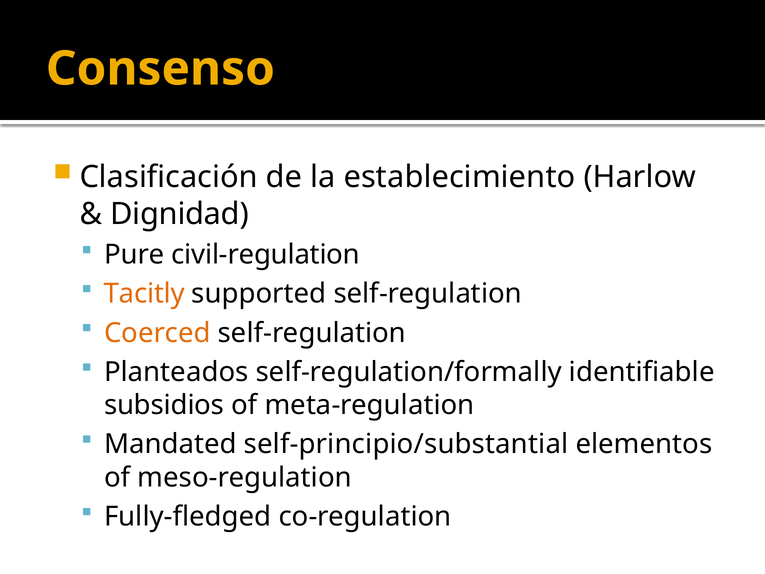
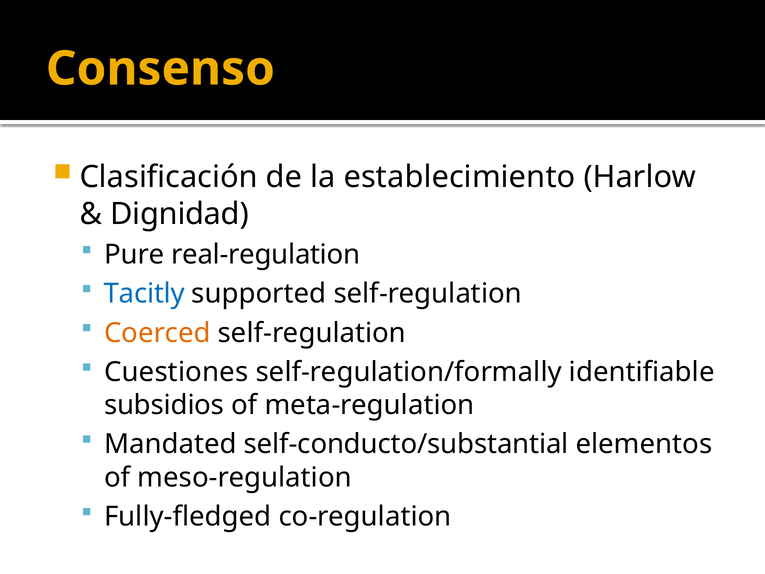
civil-regulation: civil-regulation -> real-regulation
Tacitly colour: orange -> blue
Planteados: Planteados -> Cuestiones
self-principio/substantial: self-principio/substantial -> self-conducto/substantial
